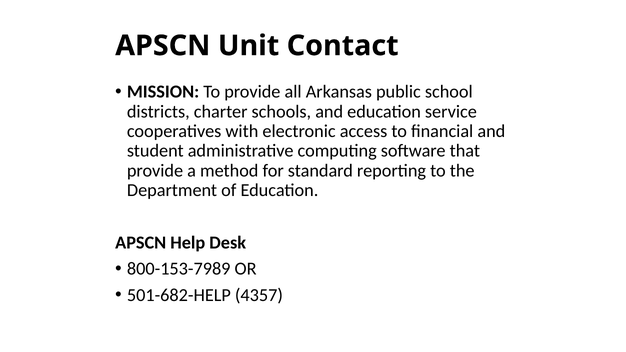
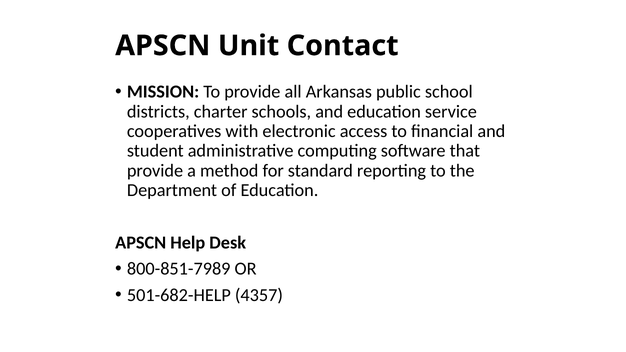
800-153-7989: 800-153-7989 -> 800-851-7989
